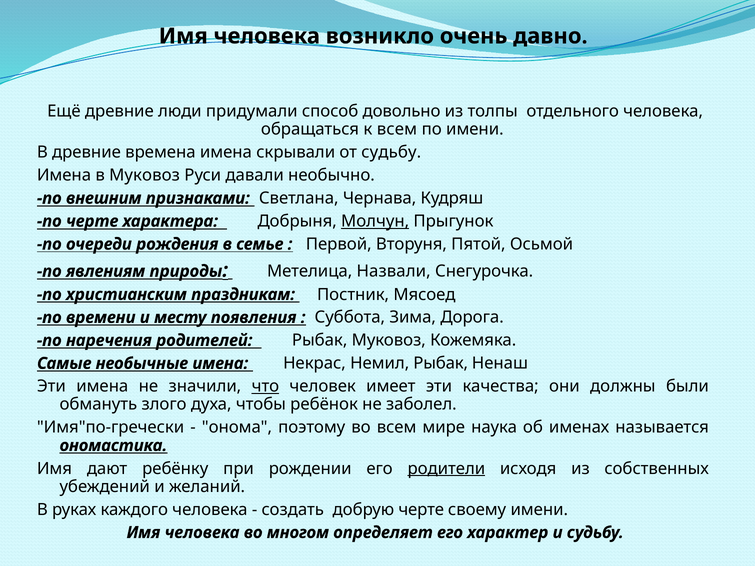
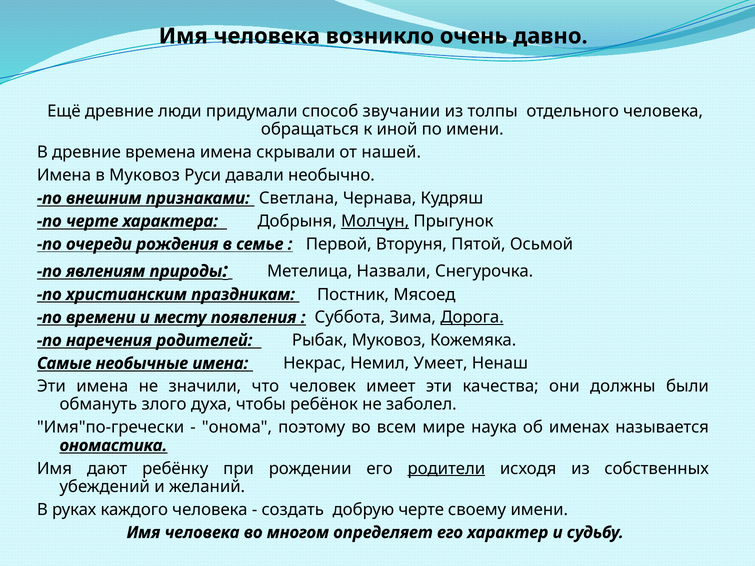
довольно: довольно -> звучании
к всем: всем -> иной
от судьбу: судьбу -> нашей
Дорога underline: none -> present
Немил Рыбак: Рыбак -> Умеет
что underline: present -> none
